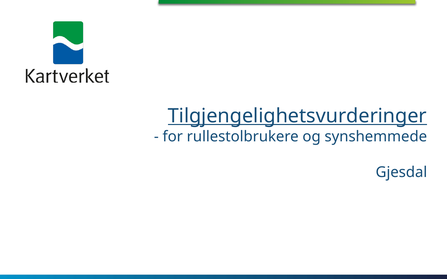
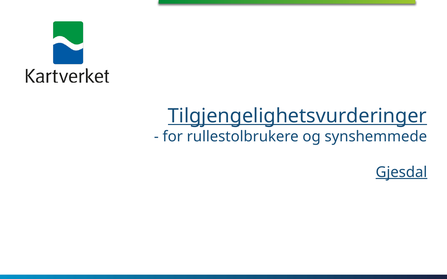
Gjesdal underline: none -> present
